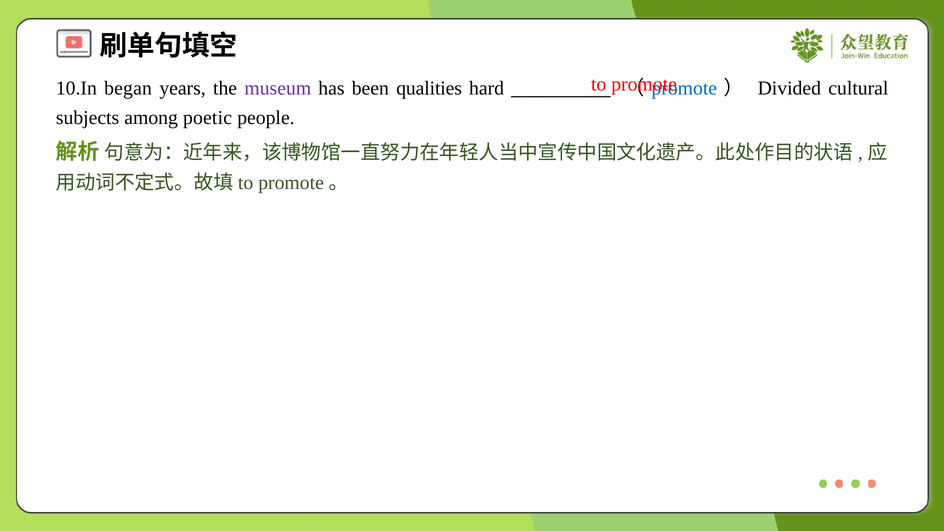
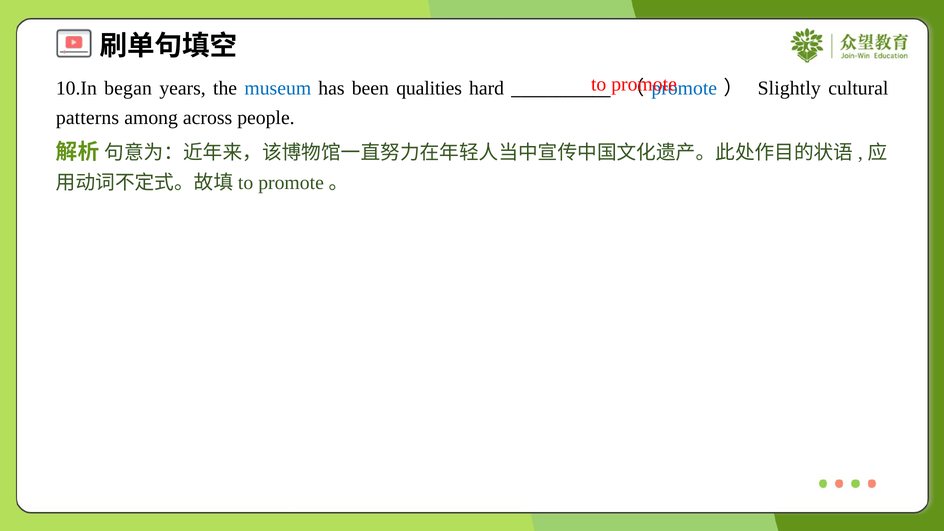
museum colour: purple -> blue
Divided: Divided -> Slightly
subjects: subjects -> patterns
poetic: poetic -> across
